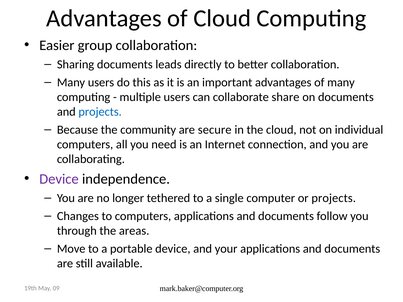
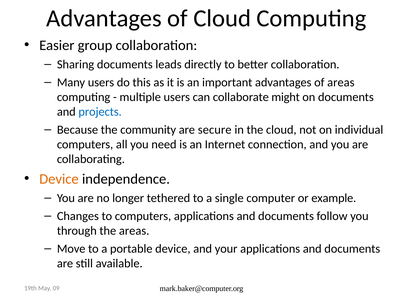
of many: many -> areas
share: share -> might
Device at (59, 179) colour: purple -> orange
or projects: projects -> example
